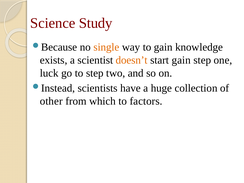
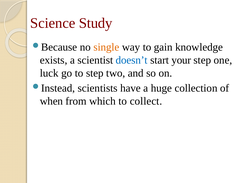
doesn’t colour: orange -> blue
start gain: gain -> your
other: other -> when
factors: factors -> collect
